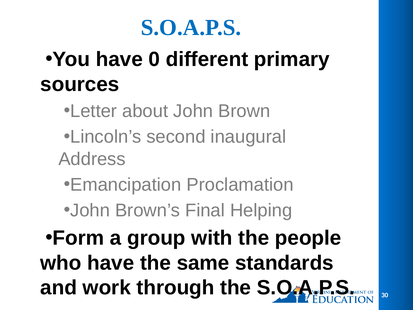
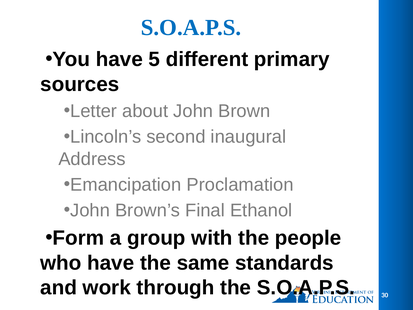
0: 0 -> 5
Helping: Helping -> Ethanol
